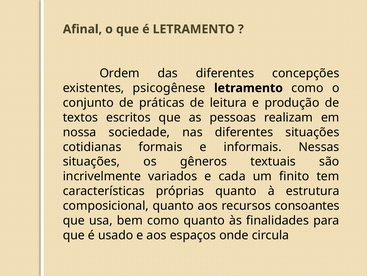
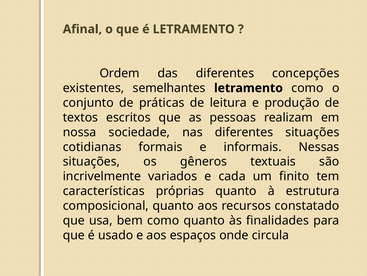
psicogênese: psicogênese -> semelhantes
consoantes: consoantes -> constatado
